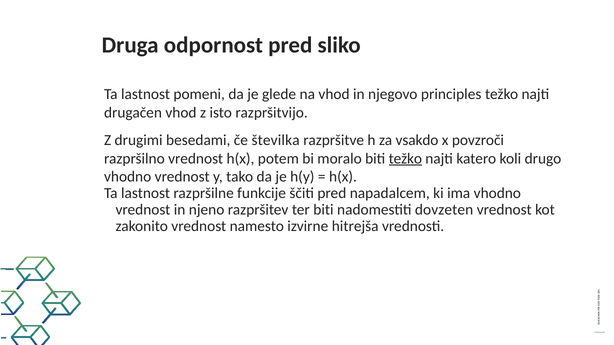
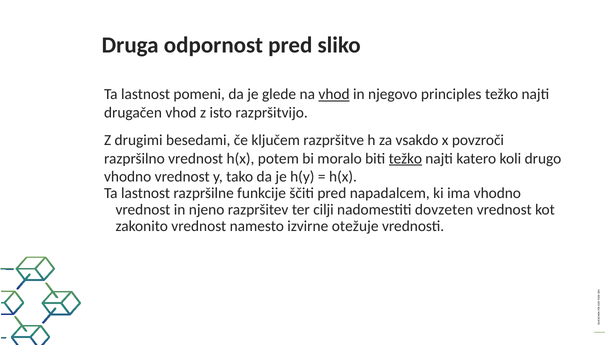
vhod at (334, 94) underline: none -> present
številka: številka -> ključem
ter biti: biti -> cilji
hitrejša: hitrejša -> otežuje
